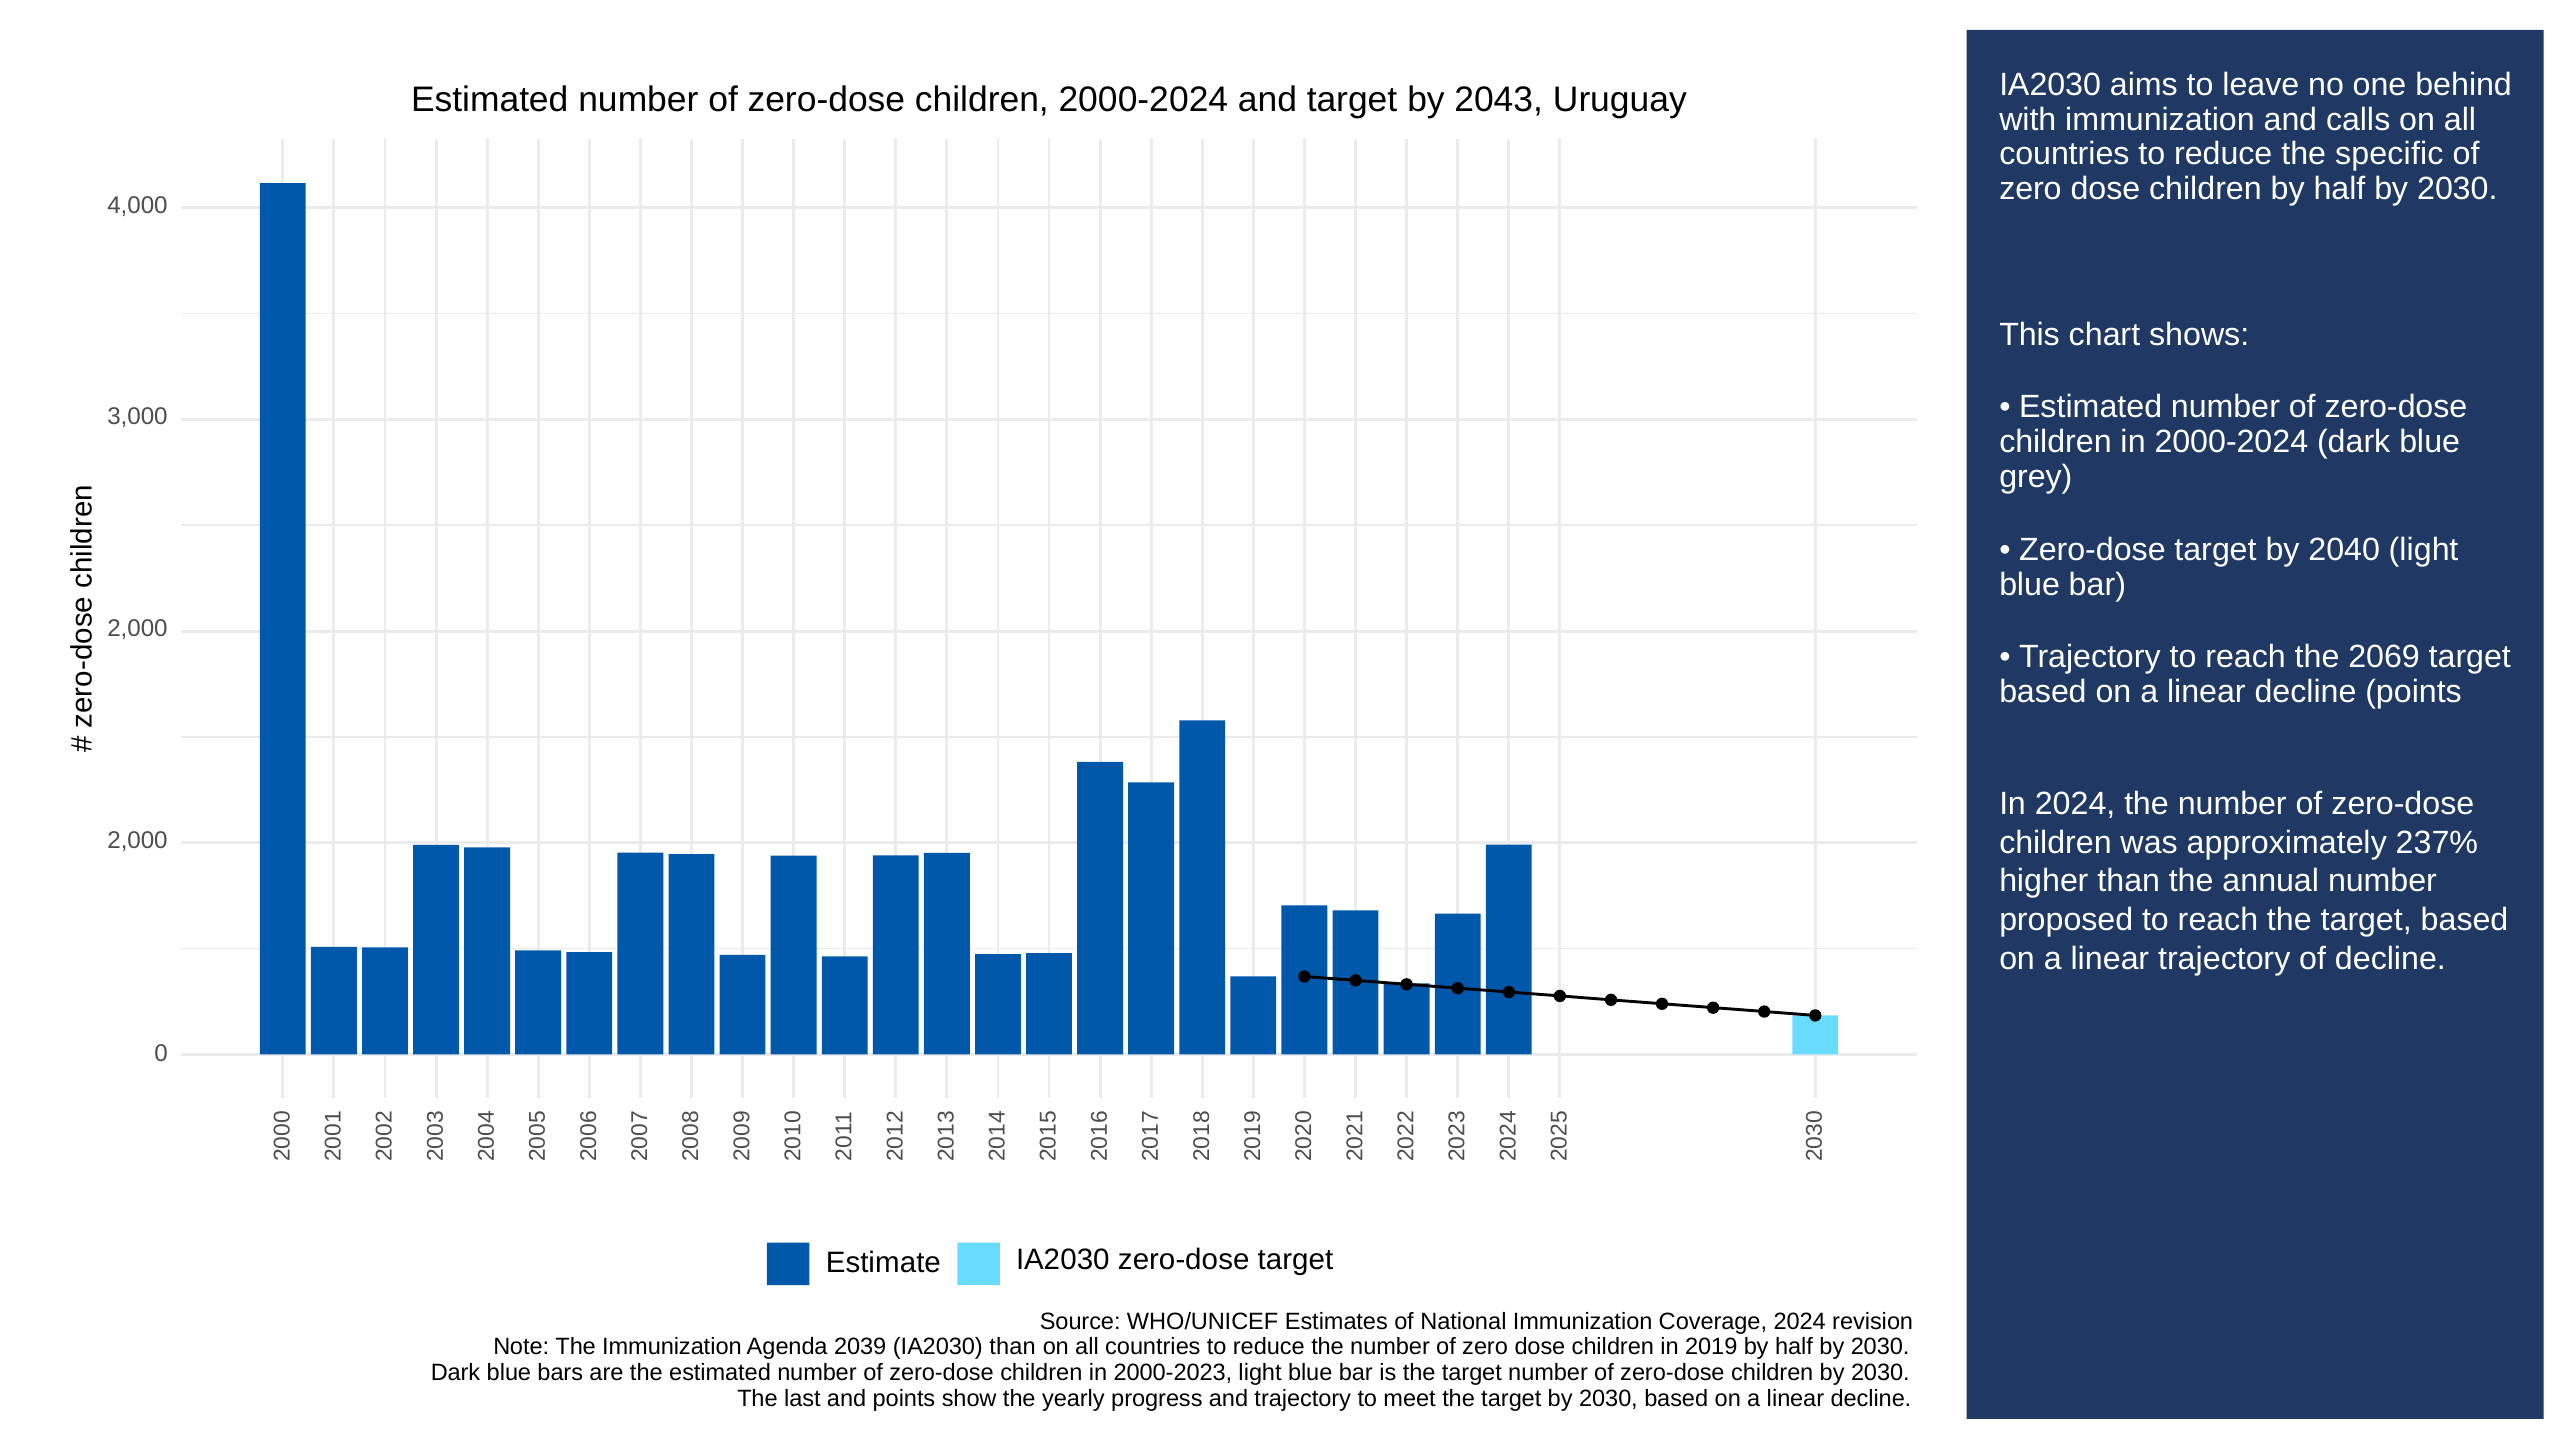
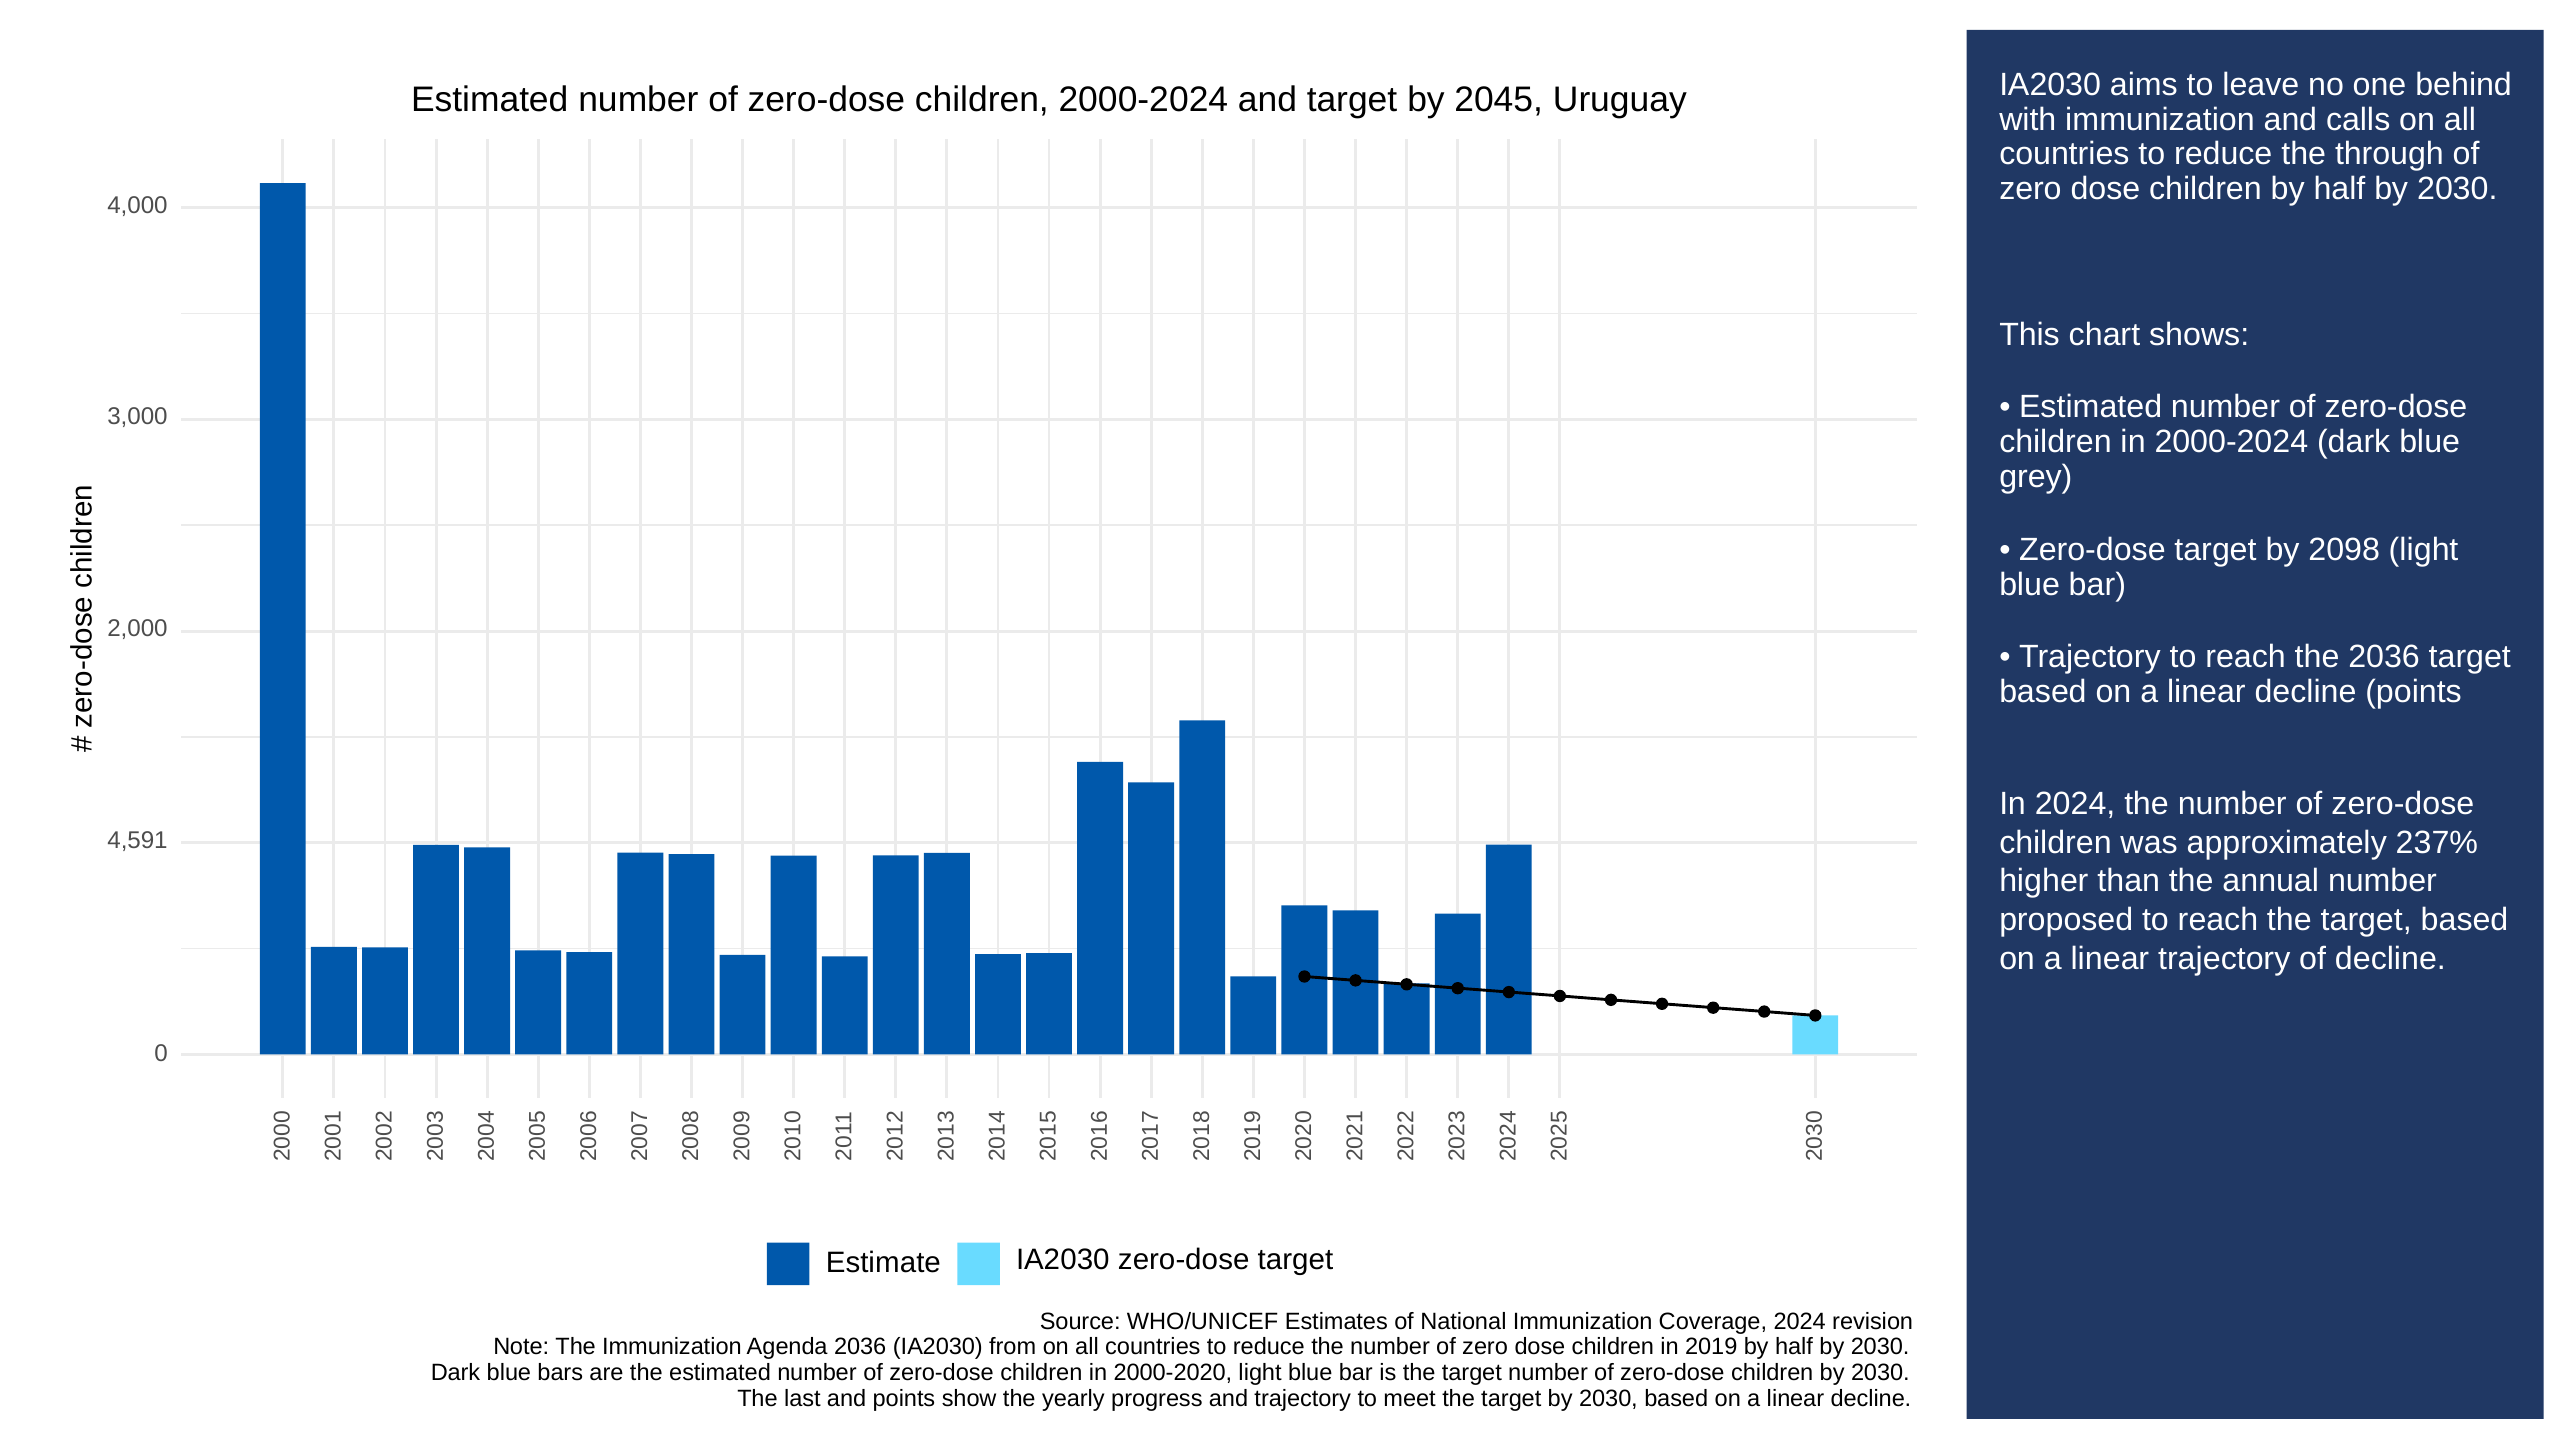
2043: 2043 -> 2045
specific: specific -> through
2040: 2040 -> 2098
the 2069: 2069 -> 2036
2,000 at (138, 840): 2,000 -> 4,591
Agenda 2039: 2039 -> 2036
IA2030 than: than -> from
2000-2023: 2000-2023 -> 2000-2020
